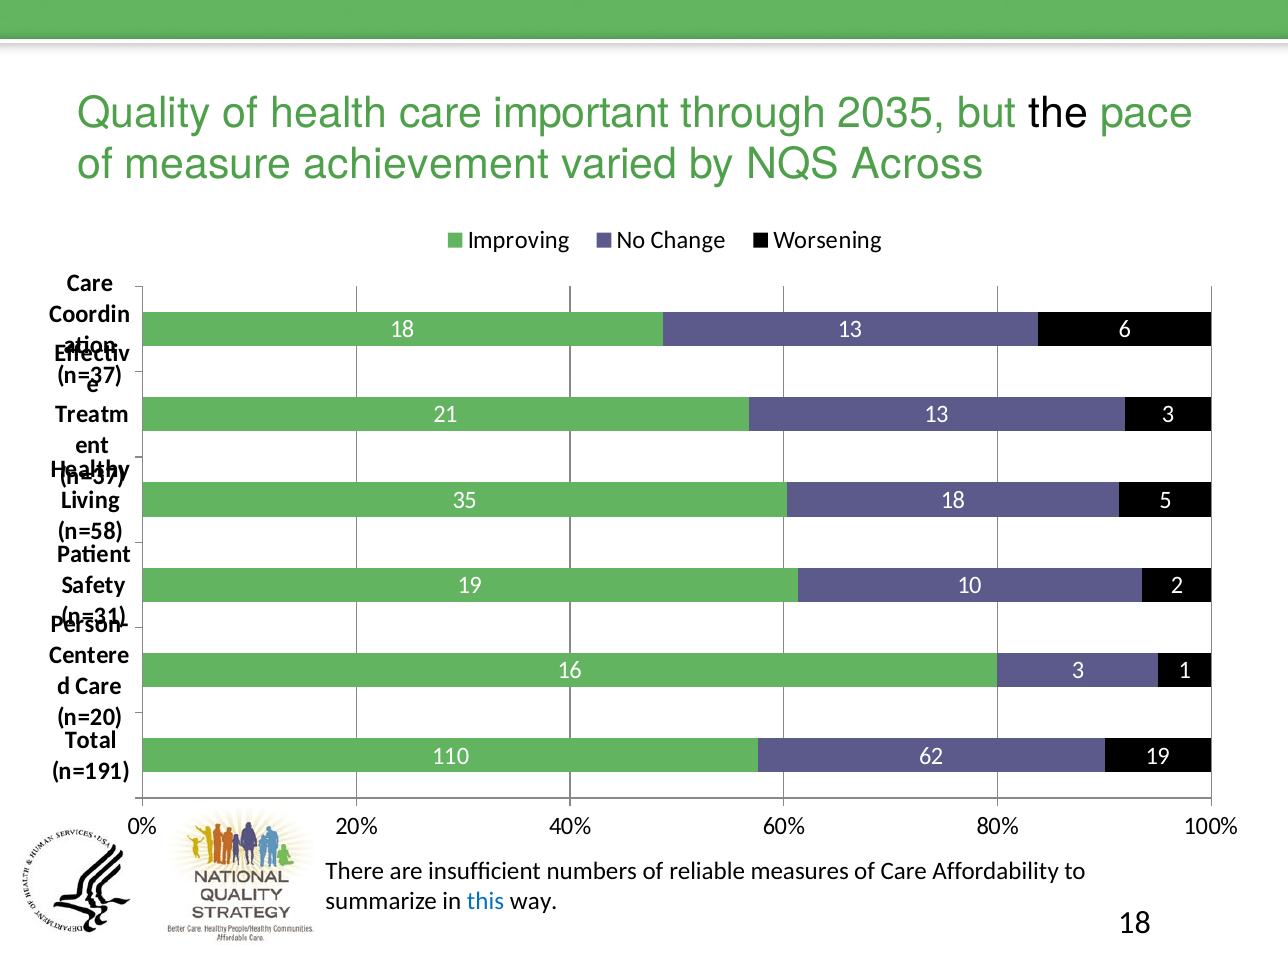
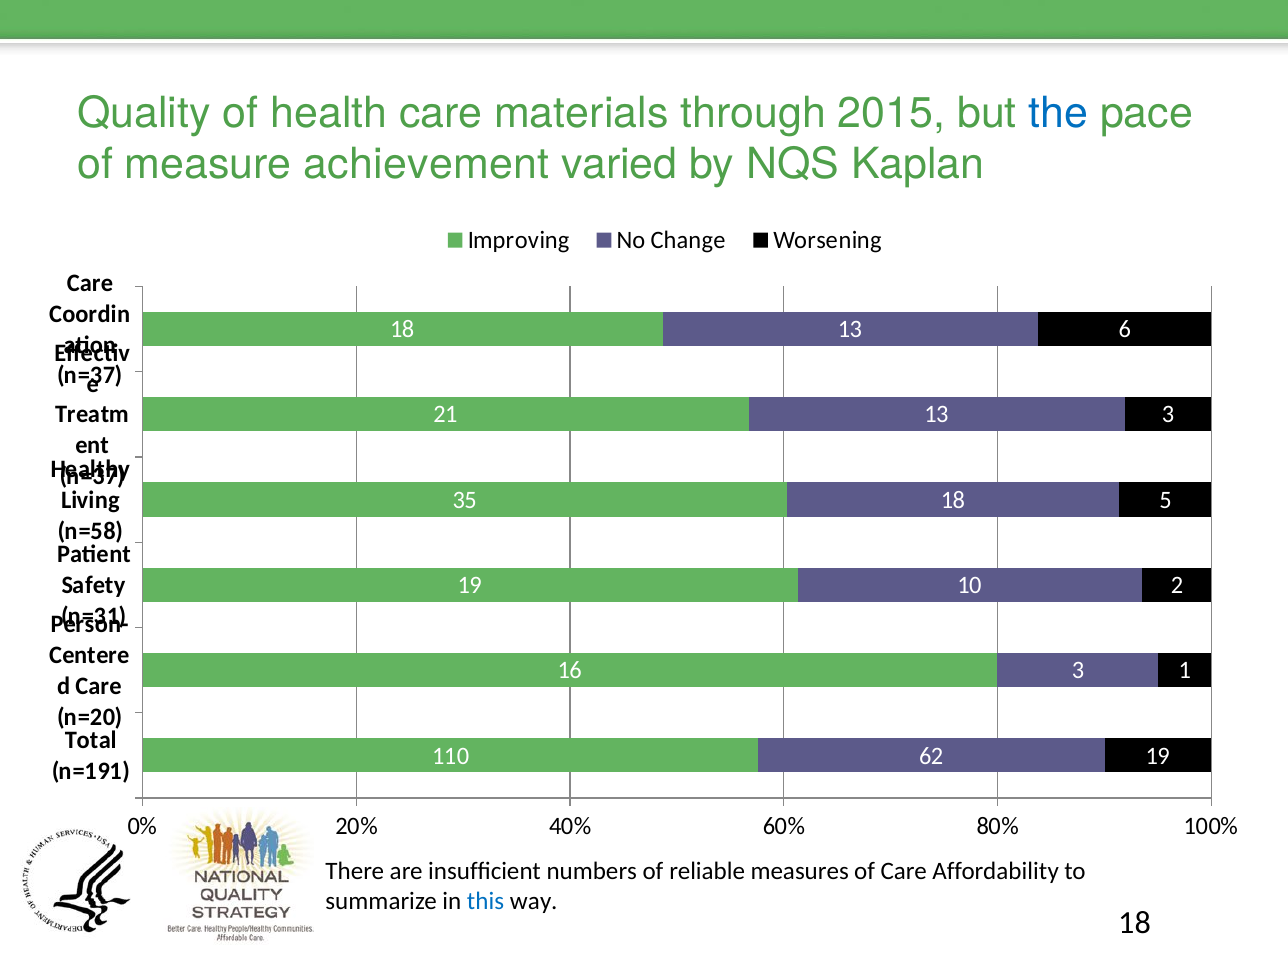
important: important -> materials
2035: 2035 -> 2015
the colour: black -> blue
Across: Across -> Kaplan
